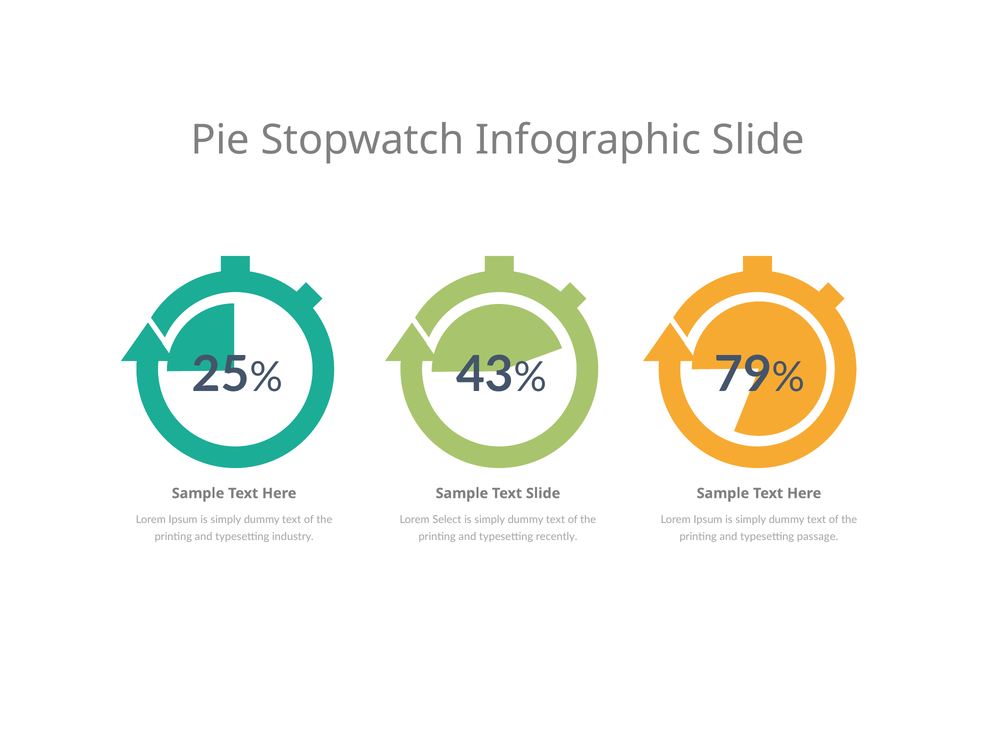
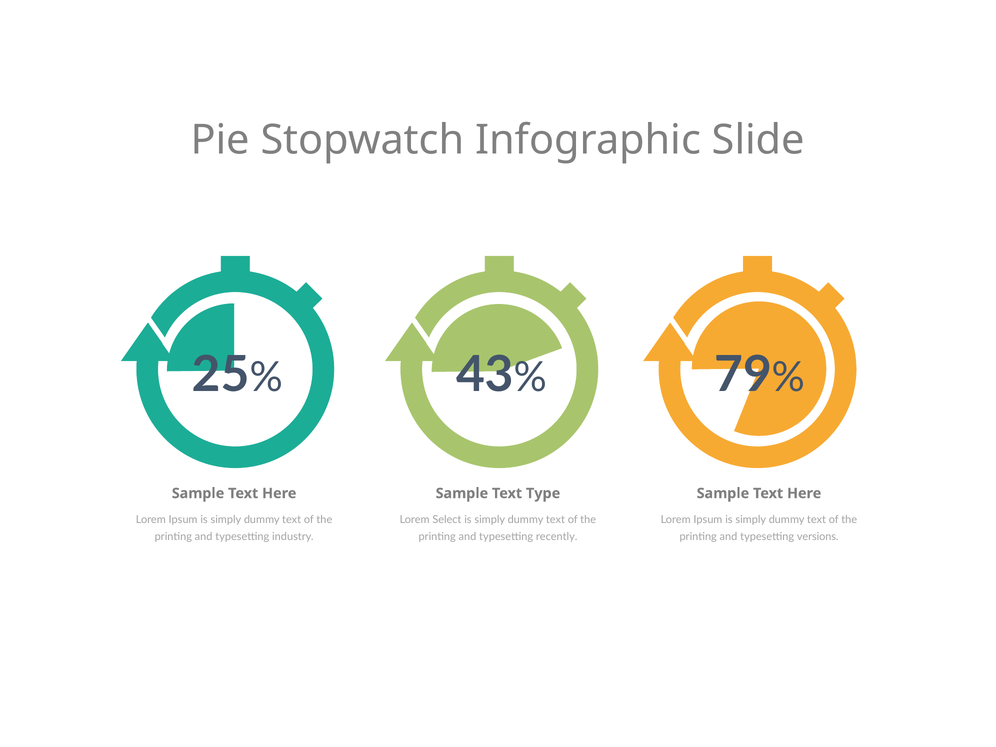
Text Slide: Slide -> Type
passage: passage -> versions
